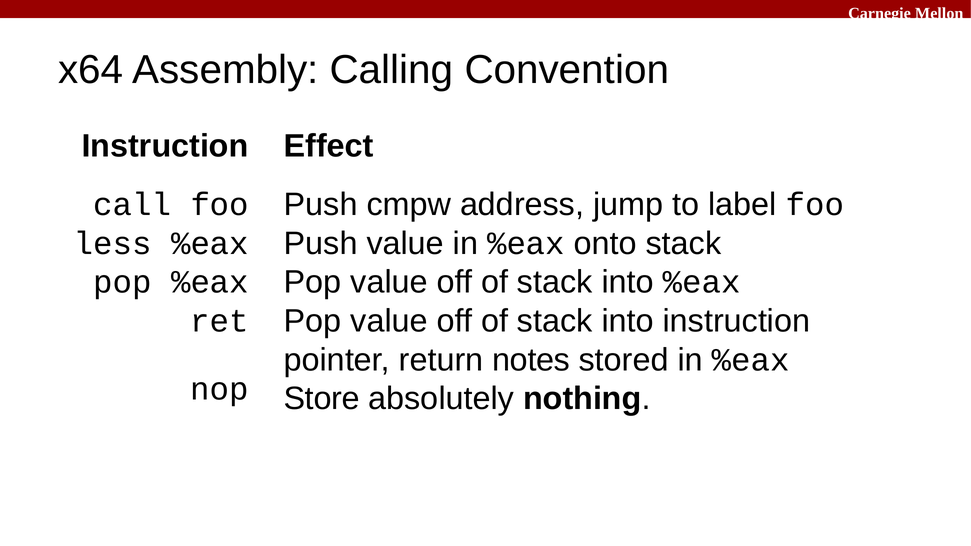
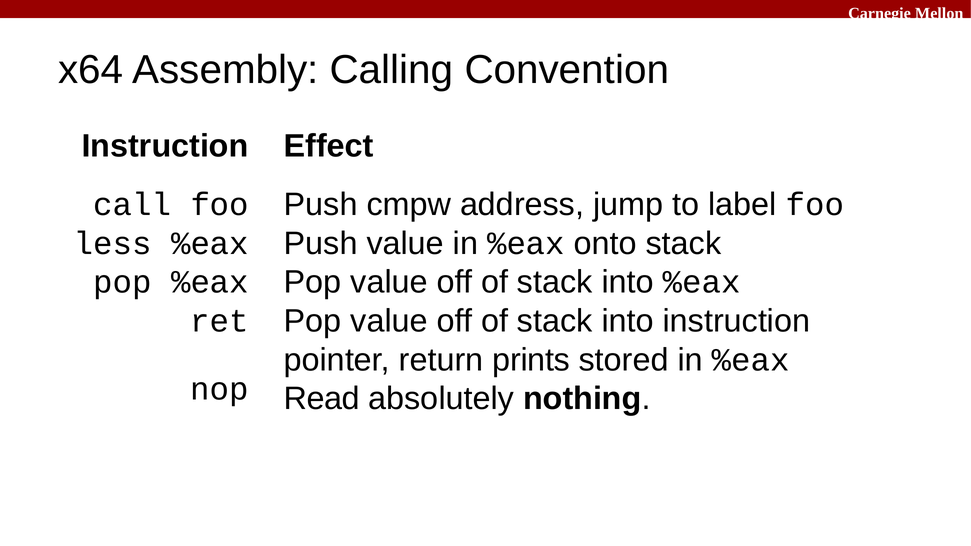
notes: notes -> prints
Store: Store -> Read
